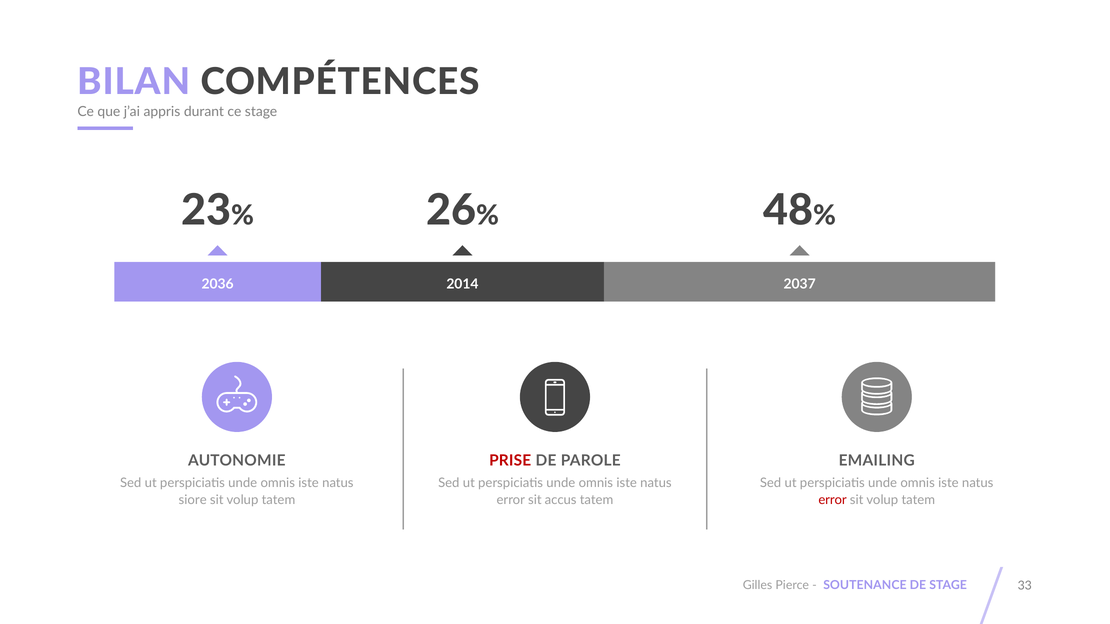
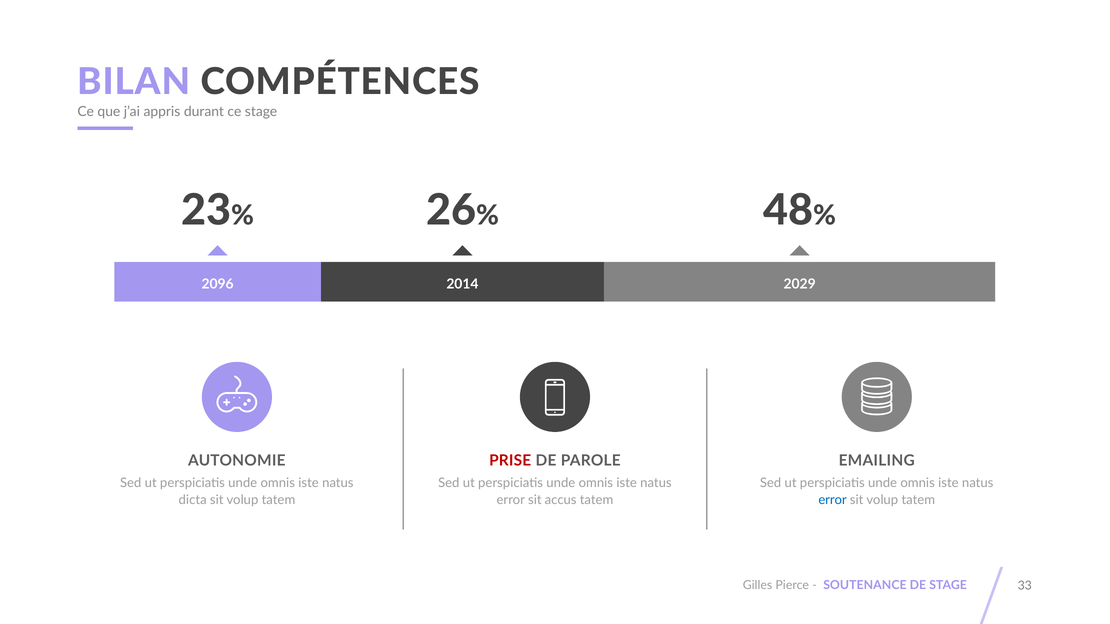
2036: 2036 -> 2096
2037: 2037 -> 2029
siore: siore -> dicta
error at (833, 500) colour: red -> blue
